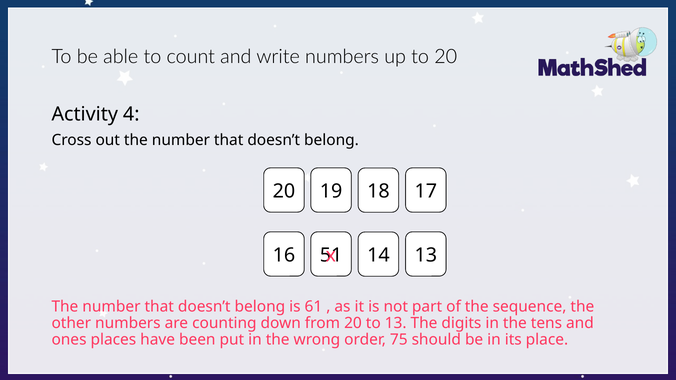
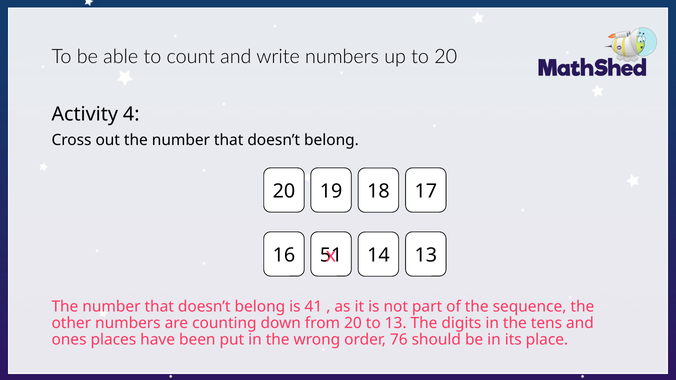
61: 61 -> 41
75: 75 -> 76
